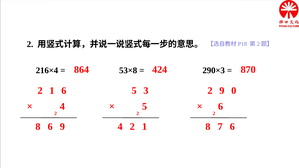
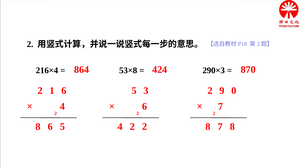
5 at (145, 107): 5 -> 6
6 at (221, 107): 6 -> 7
6 9: 9 -> 5
1 at (145, 127): 1 -> 2
7 6: 6 -> 8
